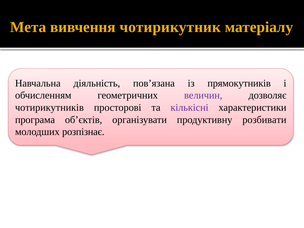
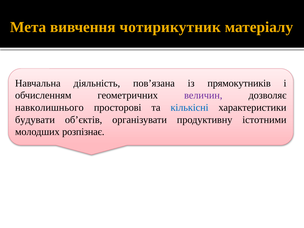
чотирикутників: чотирикутників -> навколишнього
кількісні colour: purple -> blue
програма: програма -> будувати
розбивати: розбивати -> істотними
